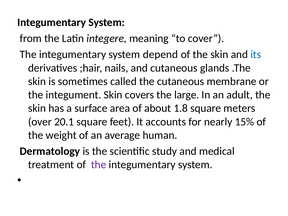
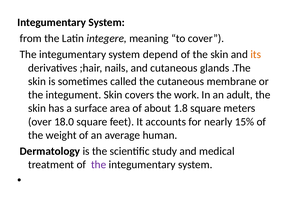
its colour: blue -> orange
large: large -> work
20.1: 20.1 -> 18.0
